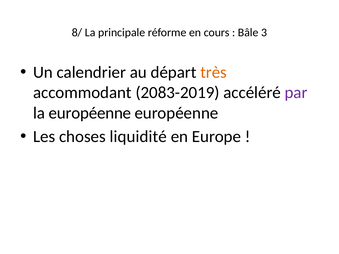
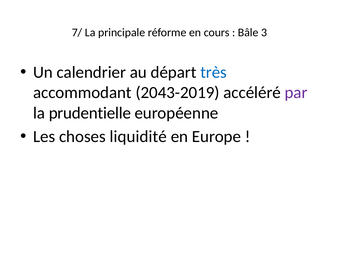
8/: 8/ -> 7/
très colour: orange -> blue
2083-2019: 2083-2019 -> 2043-2019
la européenne: européenne -> prudentielle
